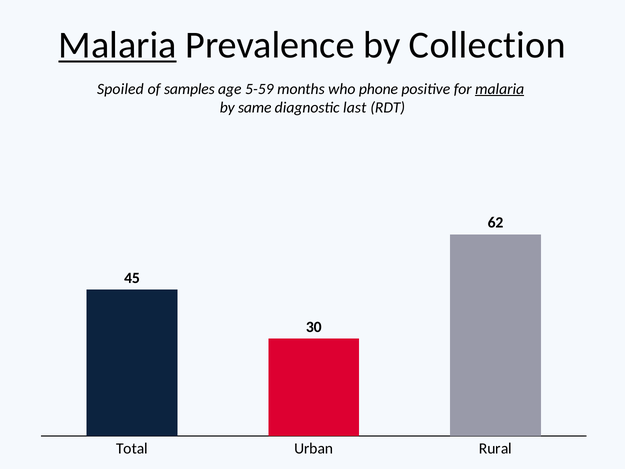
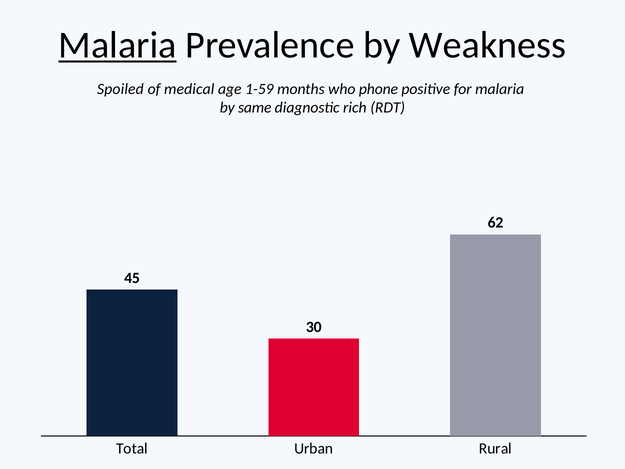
Collection: Collection -> Weakness
samples: samples -> medical
5-59: 5-59 -> 1-59
malaria at (500, 89) underline: present -> none
last: last -> rich
